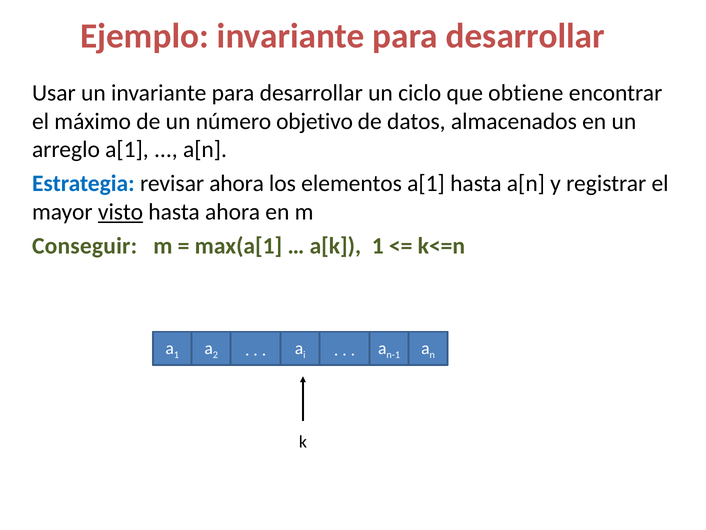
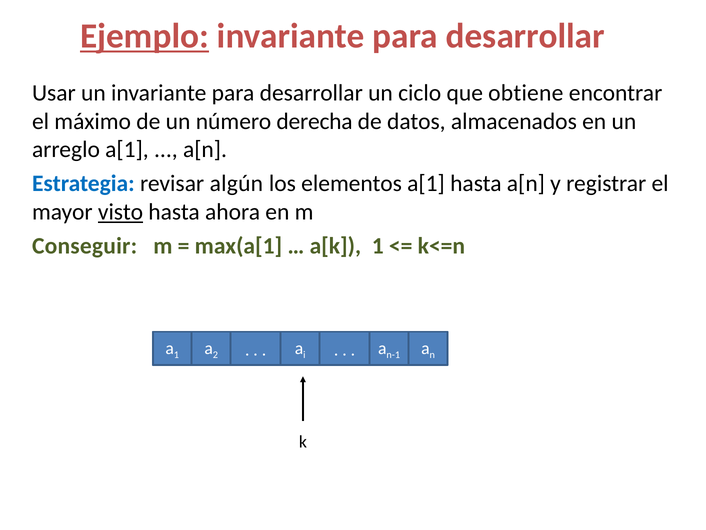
Ejemplo underline: none -> present
objetivo: objetivo -> derecha
revisar ahora: ahora -> algún
